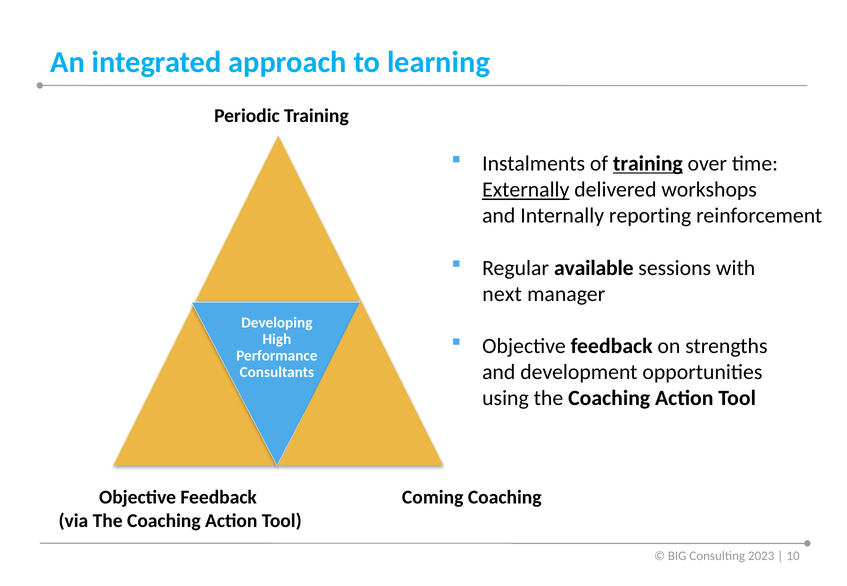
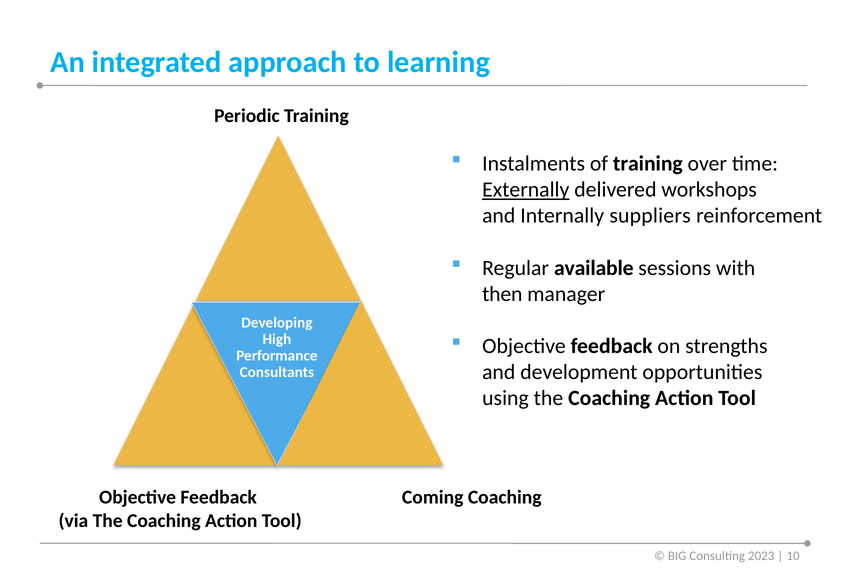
training at (648, 164) underline: present -> none
reporting: reporting -> suppliers
next: next -> then
